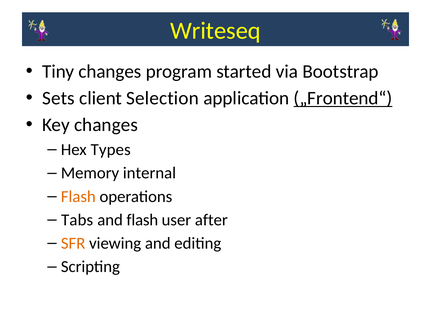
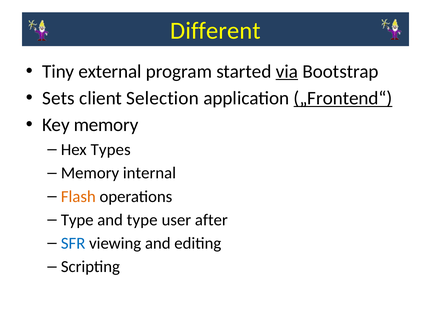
Writeseq: Writeseq -> Different
Tiny changes: changes -> external
via underline: none -> present
Key changes: changes -> memory
Tabs at (77, 220): Tabs -> Type
and flash: flash -> type
SFR colour: orange -> blue
